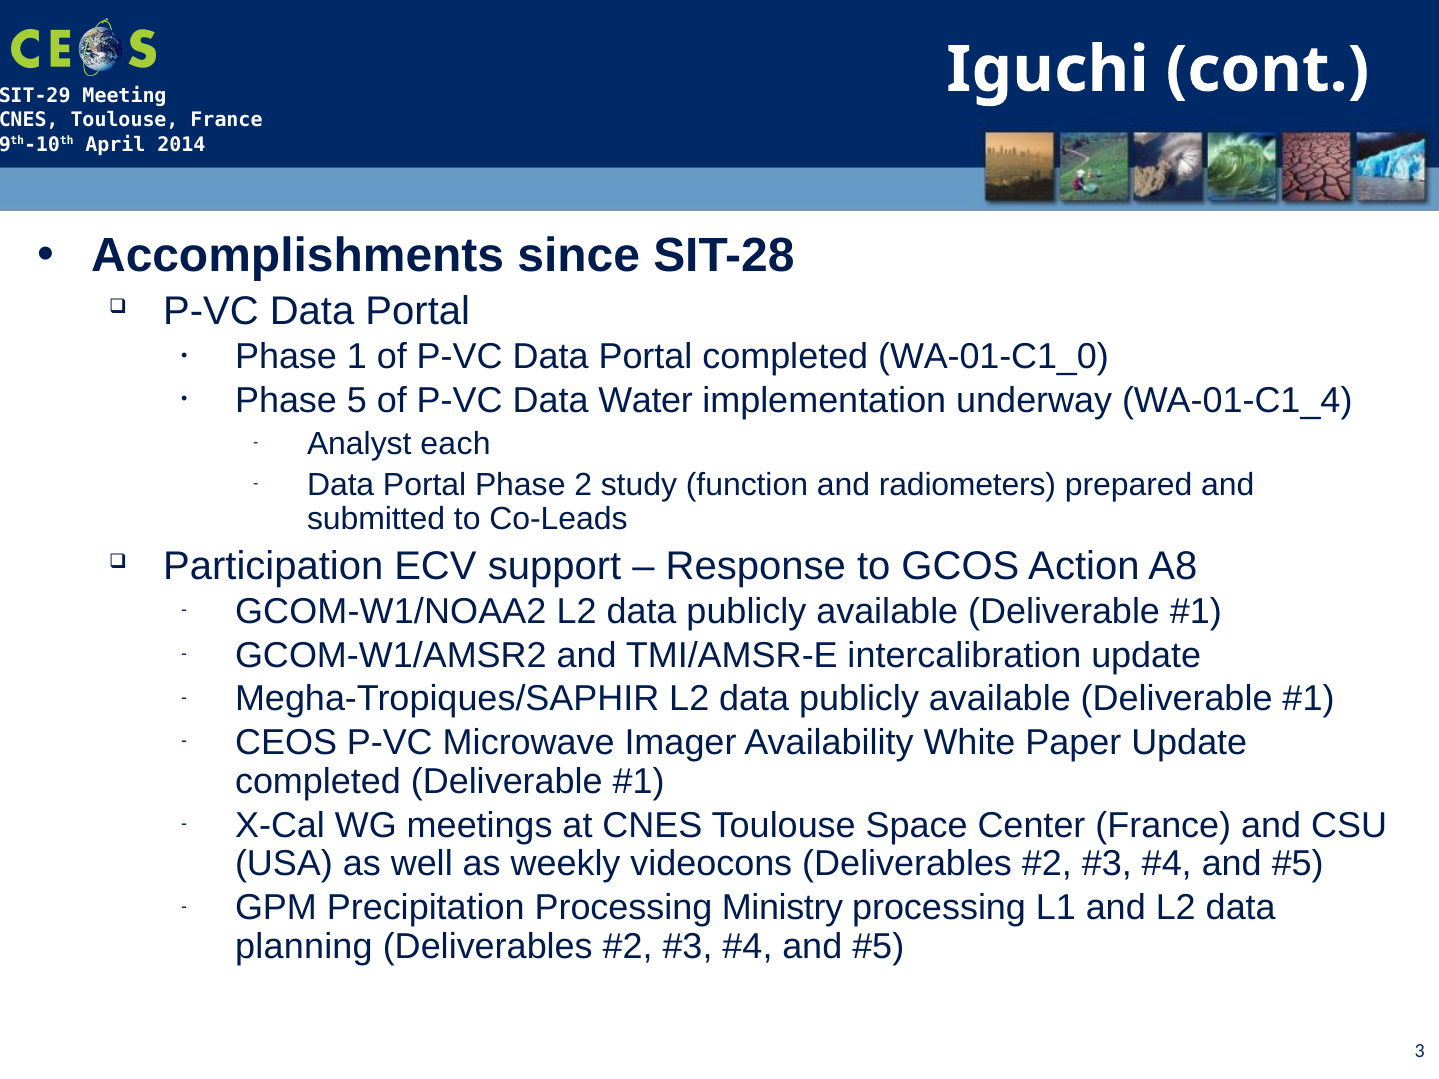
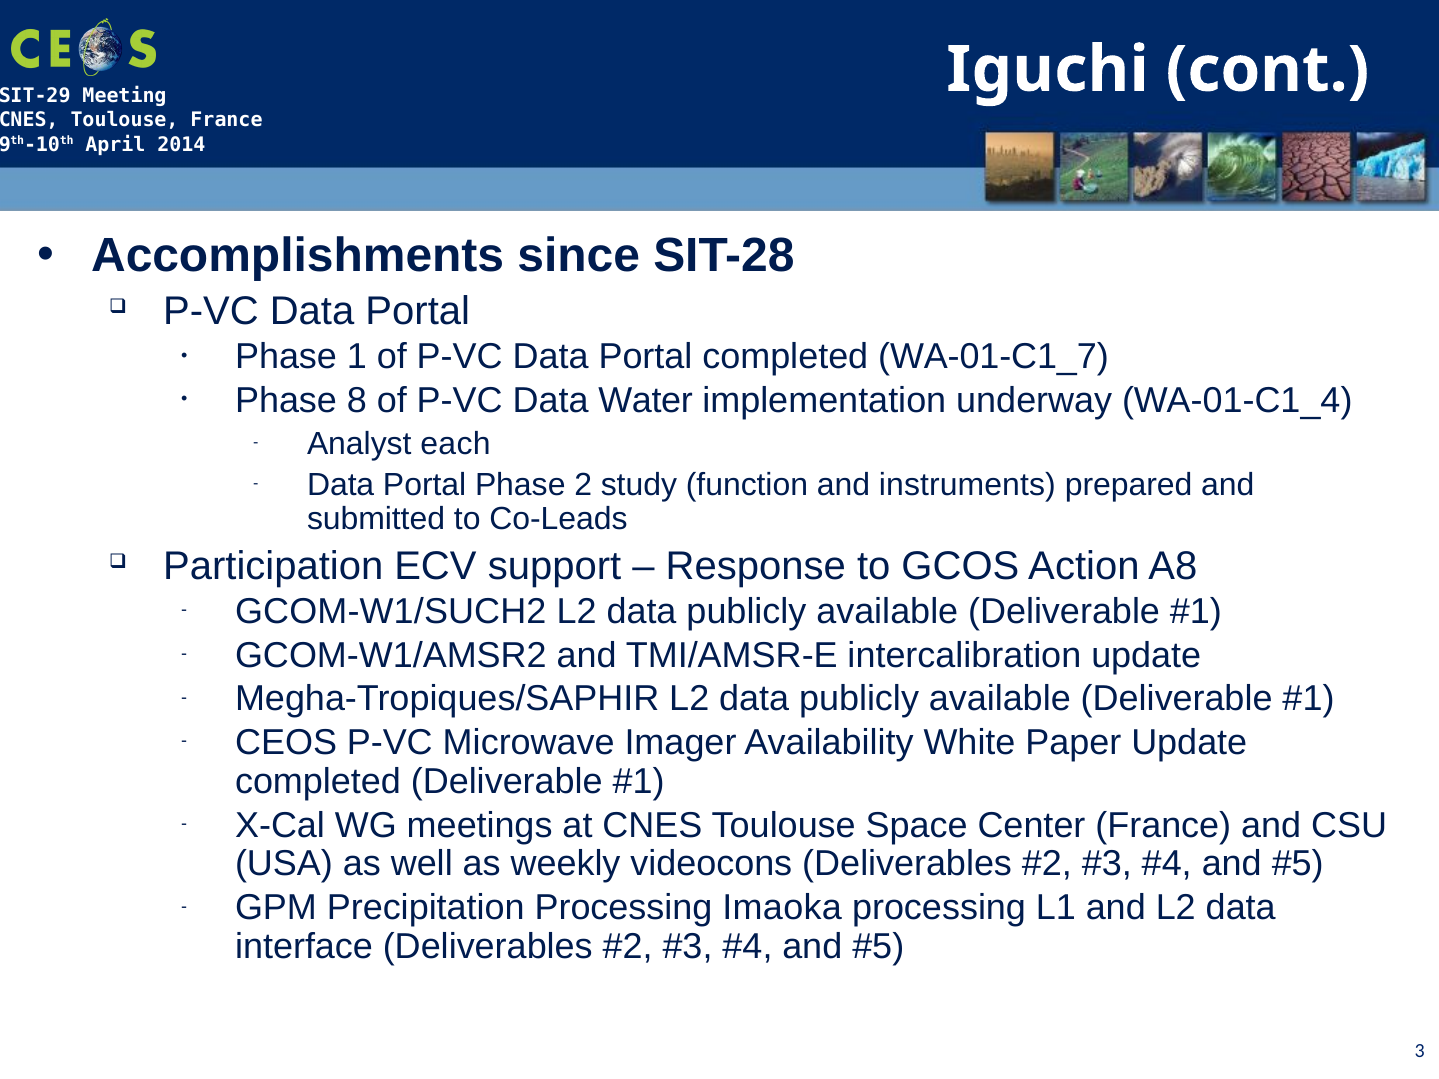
WA-01-C1_0: WA-01-C1_0 -> WA-01-C1_7
5: 5 -> 8
radiometers: radiometers -> instruments
GCOM-W1/NOAA2: GCOM-W1/NOAA2 -> GCOM-W1/SUCH2
Ministry: Ministry -> Imaoka
planning: planning -> interface
